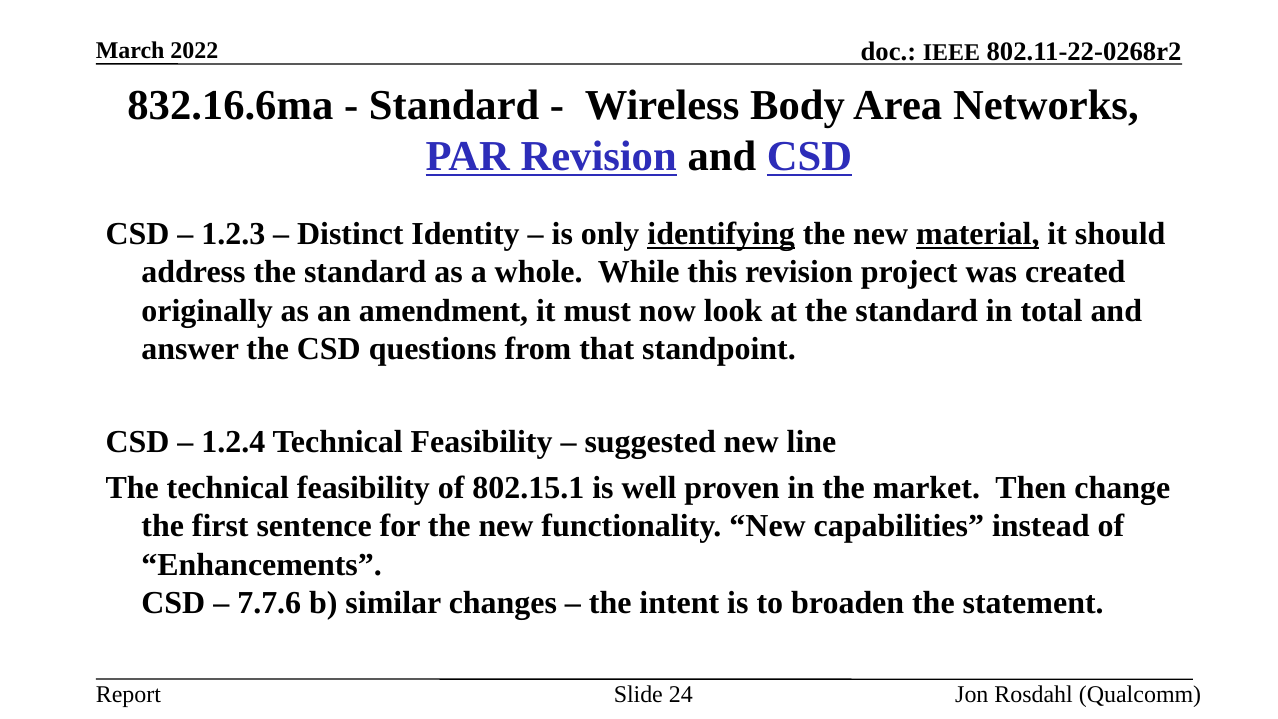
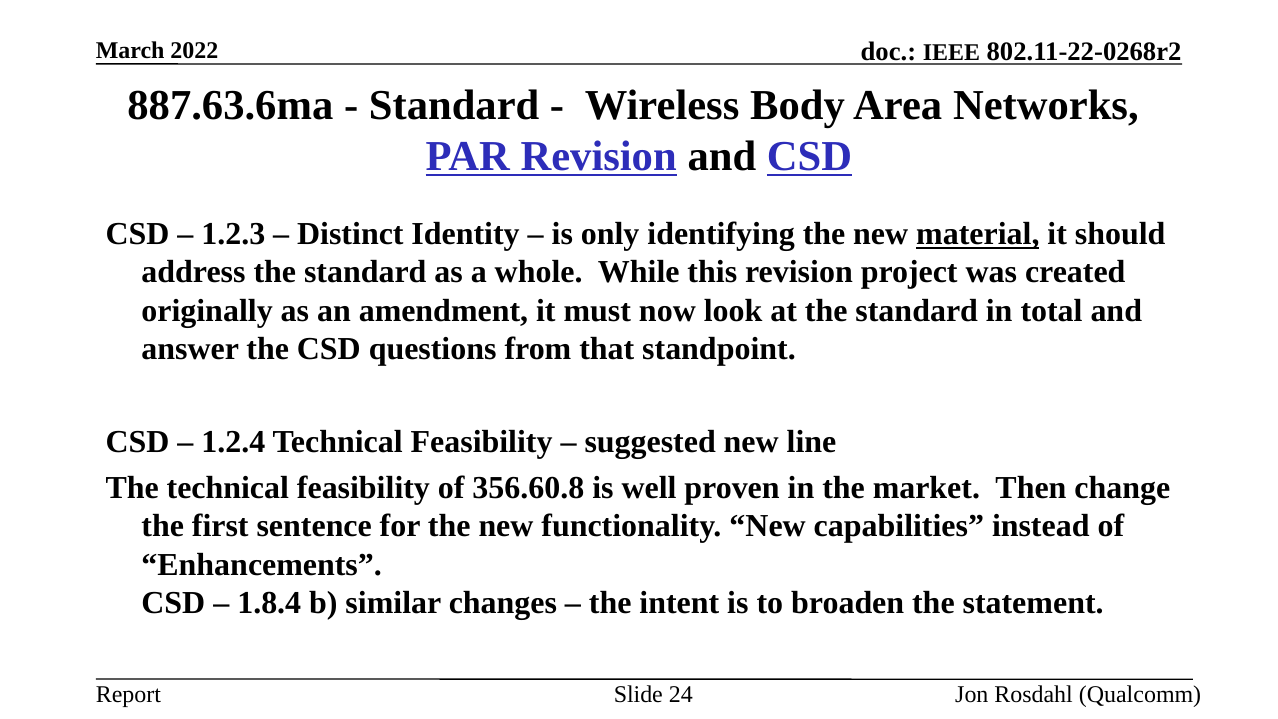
832.16.6ma: 832.16.6ma -> 887.63.6ma
identifying underline: present -> none
802.15.1: 802.15.1 -> 356.60.8
7.7.6: 7.7.6 -> 1.8.4
